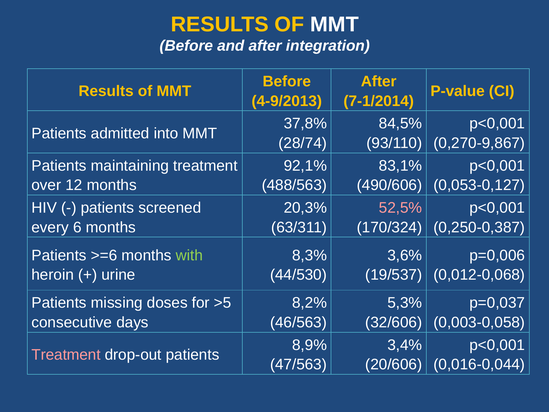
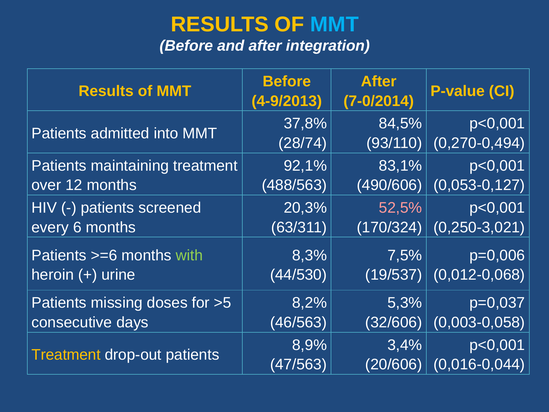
MMT at (334, 24) colour: white -> light blue
7-1/2014: 7-1/2014 -> 7-0/2014
0,270-9,867: 0,270-9,867 -> 0,270-0,494
0,250-0,387: 0,250-0,387 -> 0,250-3,021
3,6%: 3,6% -> 7,5%
Treatment at (66, 355) colour: pink -> yellow
